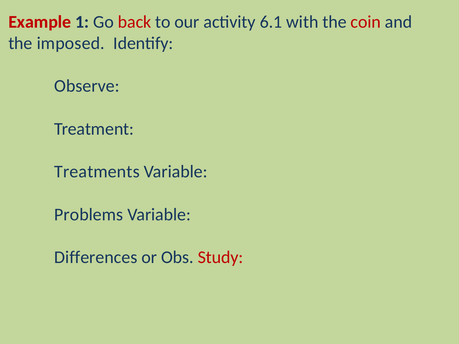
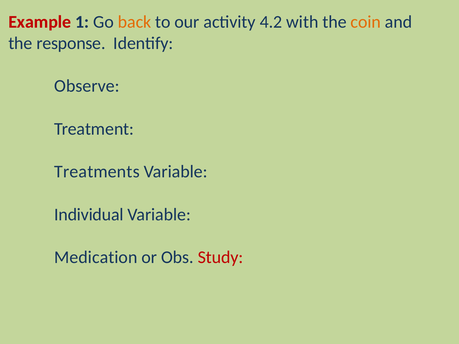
back colour: red -> orange
6.1: 6.1 -> 4.2
coin colour: red -> orange
imposed: imposed -> response
Problems: Problems -> Individual
Differences: Differences -> Medication
